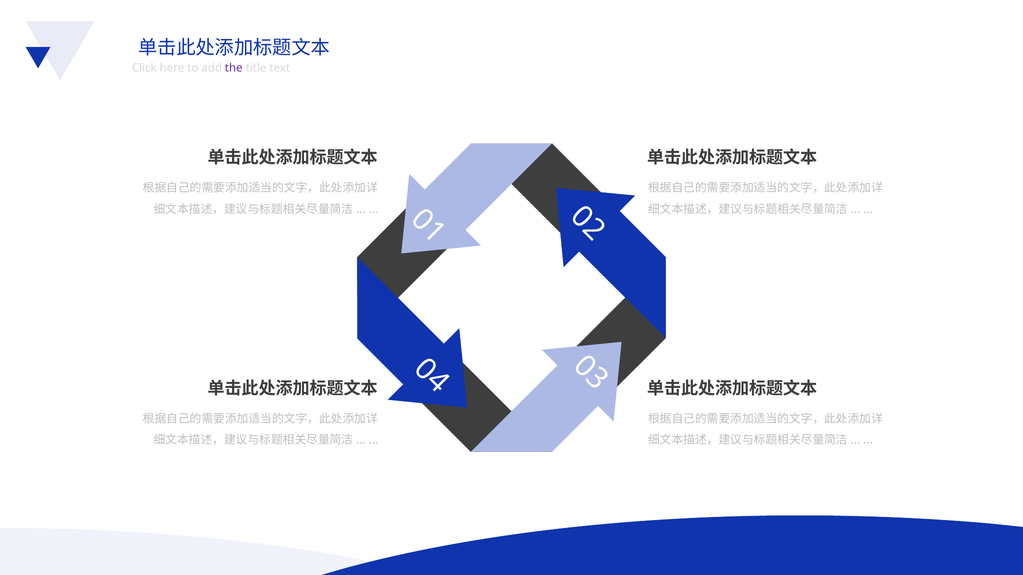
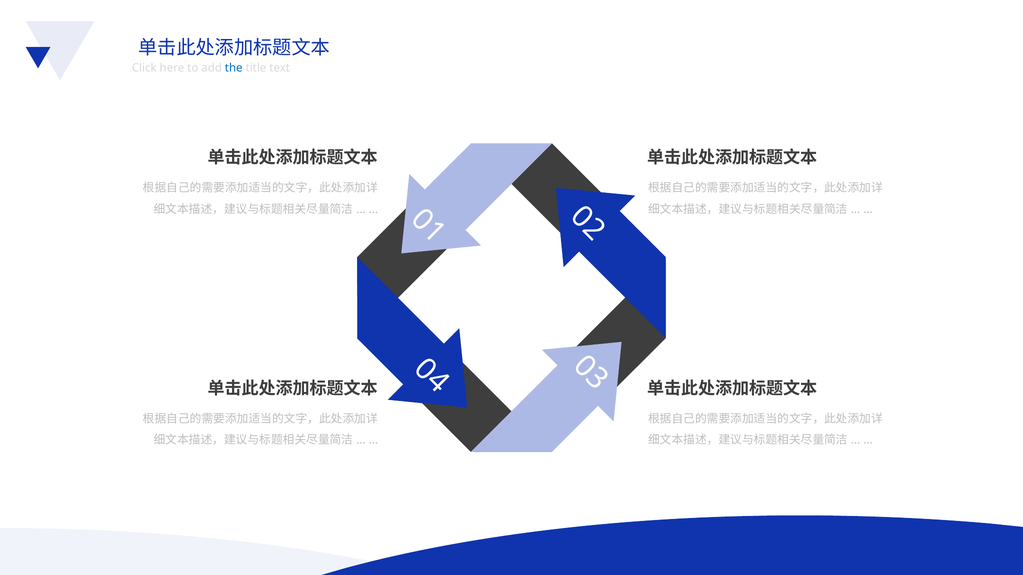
the colour: purple -> blue
